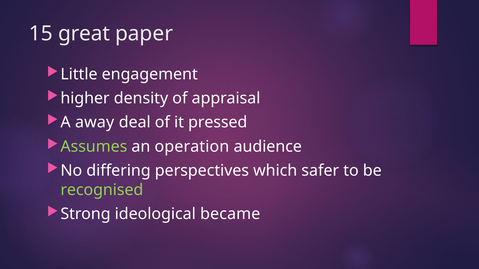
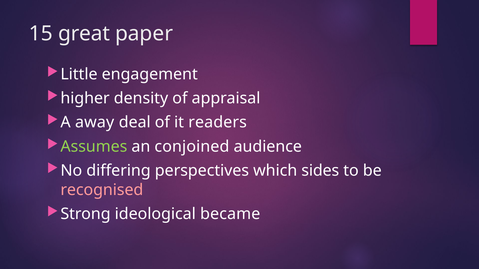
pressed: pressed -> readers
operation: operation -> conjoined
safer: safer -> sides
recognised colour: light green -> pink
